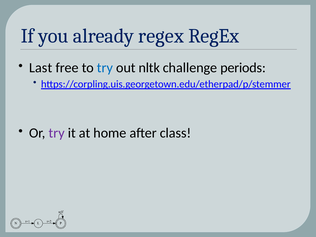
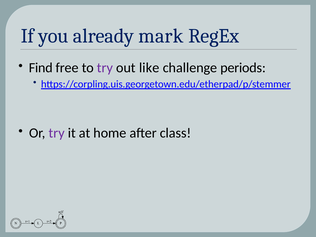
already regex: regex -> mark
Last: Last -> Find
try at (105, 68) colour: blue -> purple
nltk: nltk -> like
